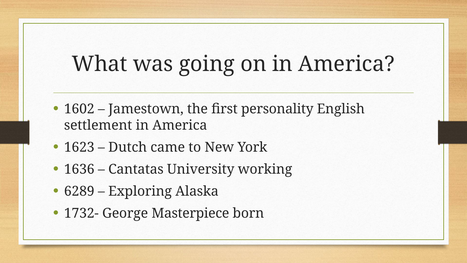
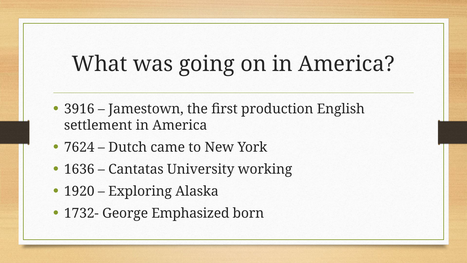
1602: 1602 -> 3916
personality: personality -> production
1623: 1623 -> 7624
6289: 6289 -> 1920
Masterpiece: Masterpiece -> Emphasized
